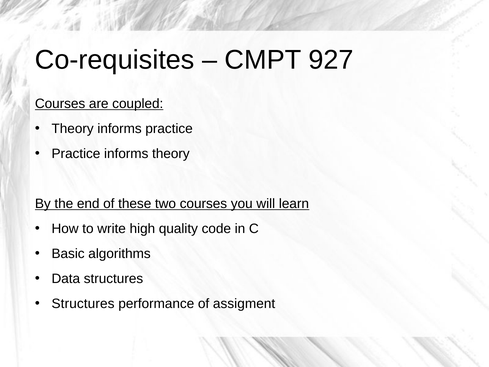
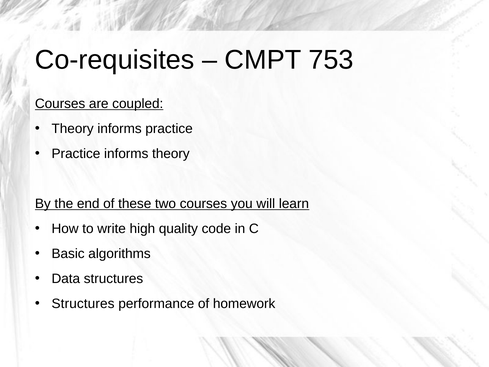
927: 927 -> 753
assigment: assigment -> homework
